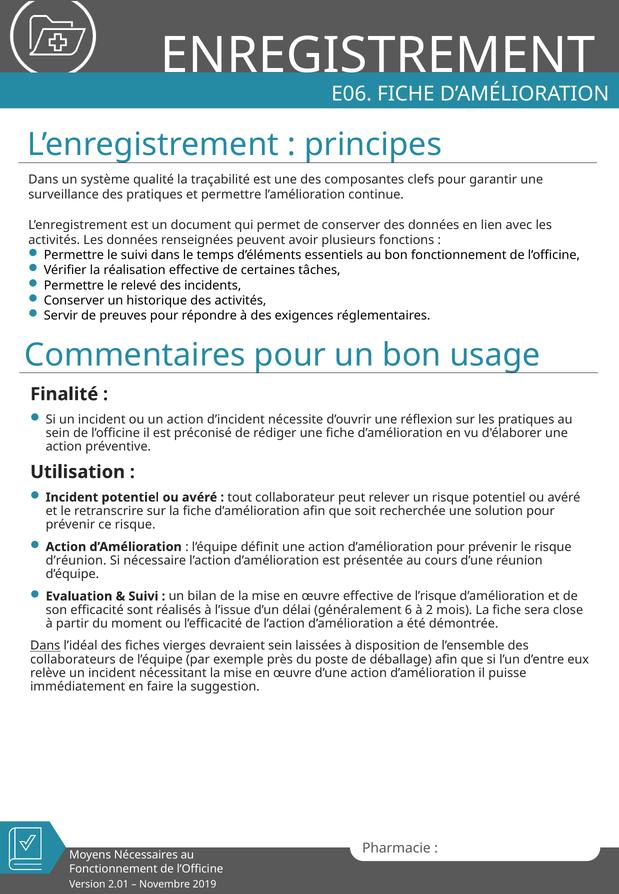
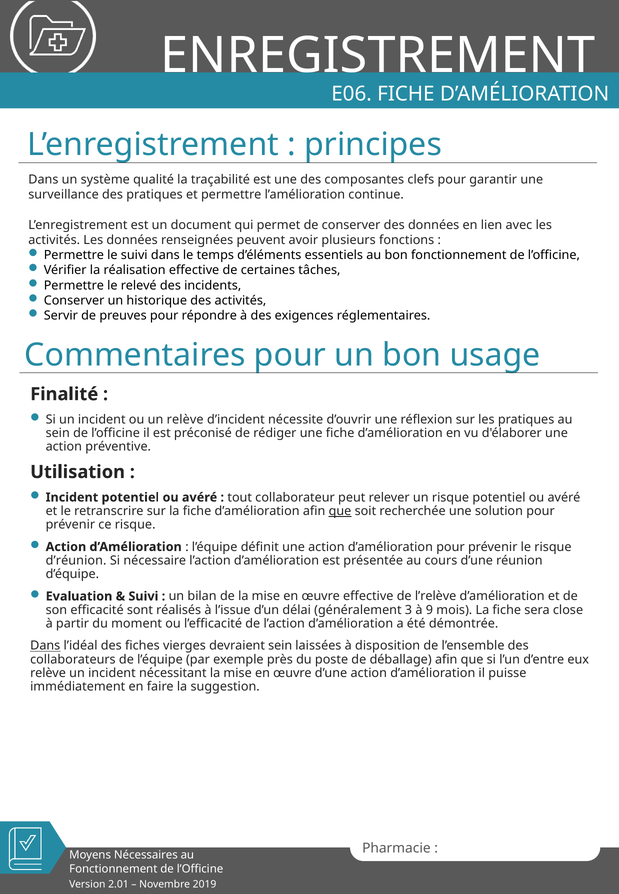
un action: action -> relève
que at (340, 511) underline: none -> present
l’risque: l’risque -> l’relève
6: 6 -> 3
2: 2 -> 9
